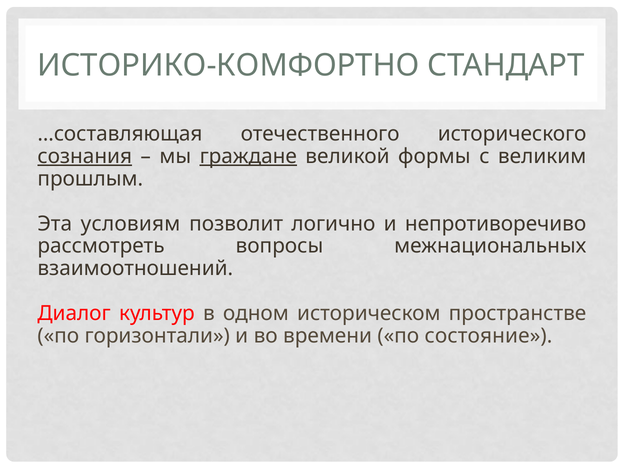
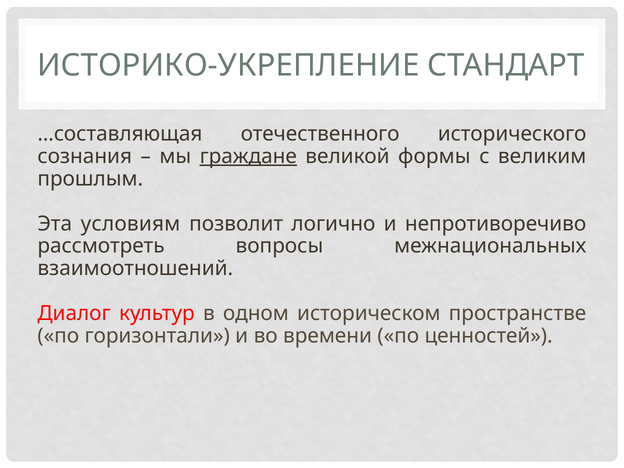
ИСТОРИКО-КОМФОРТНО: ИСТОРИКО-КОМФОРТНО -> ИСТОРИКО-УКРЕПЛЕНИЕ
сознания underline: present -> none
состояние: состояние -> ценностей
